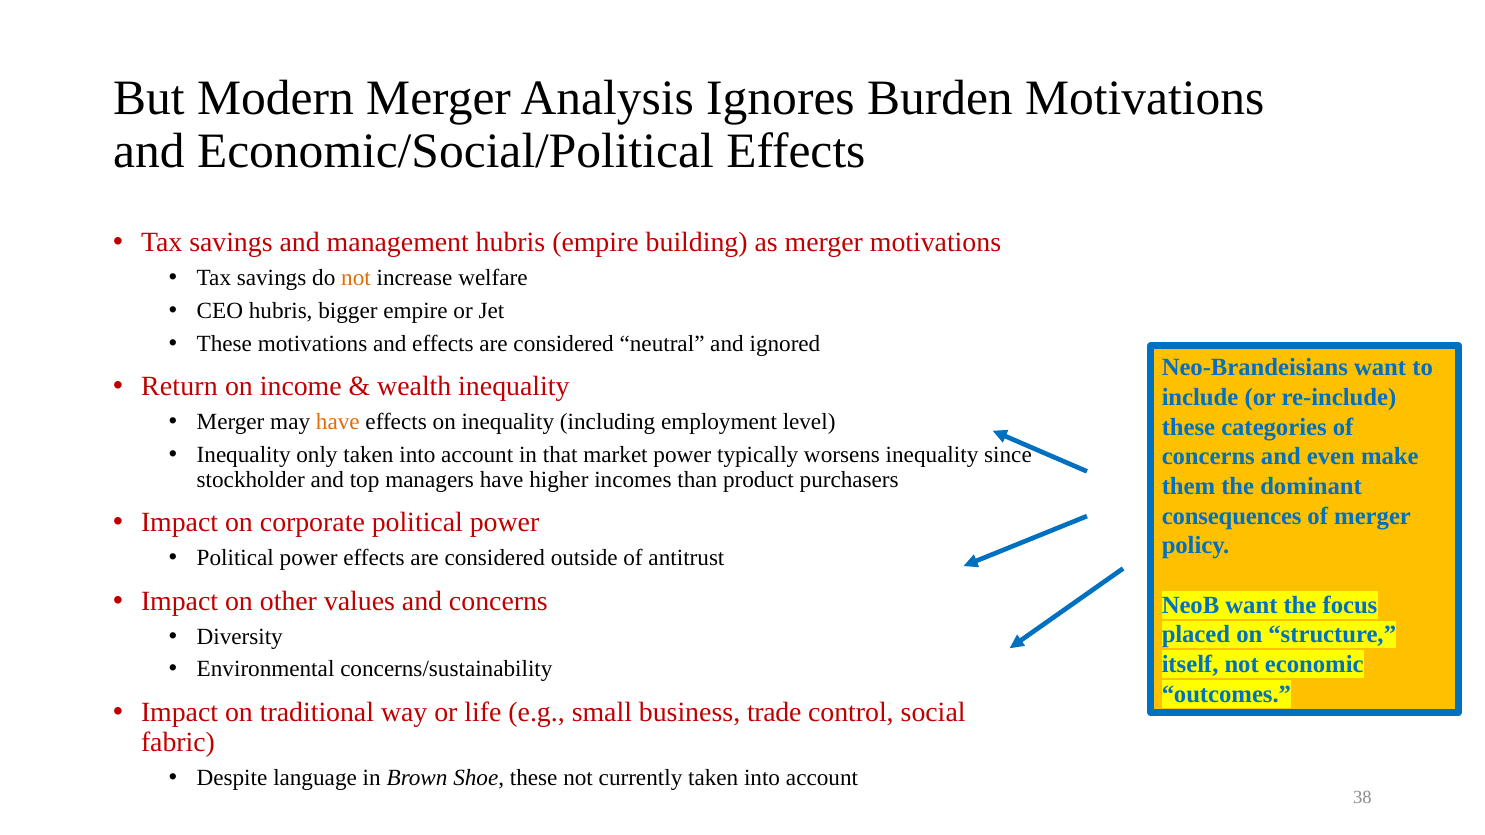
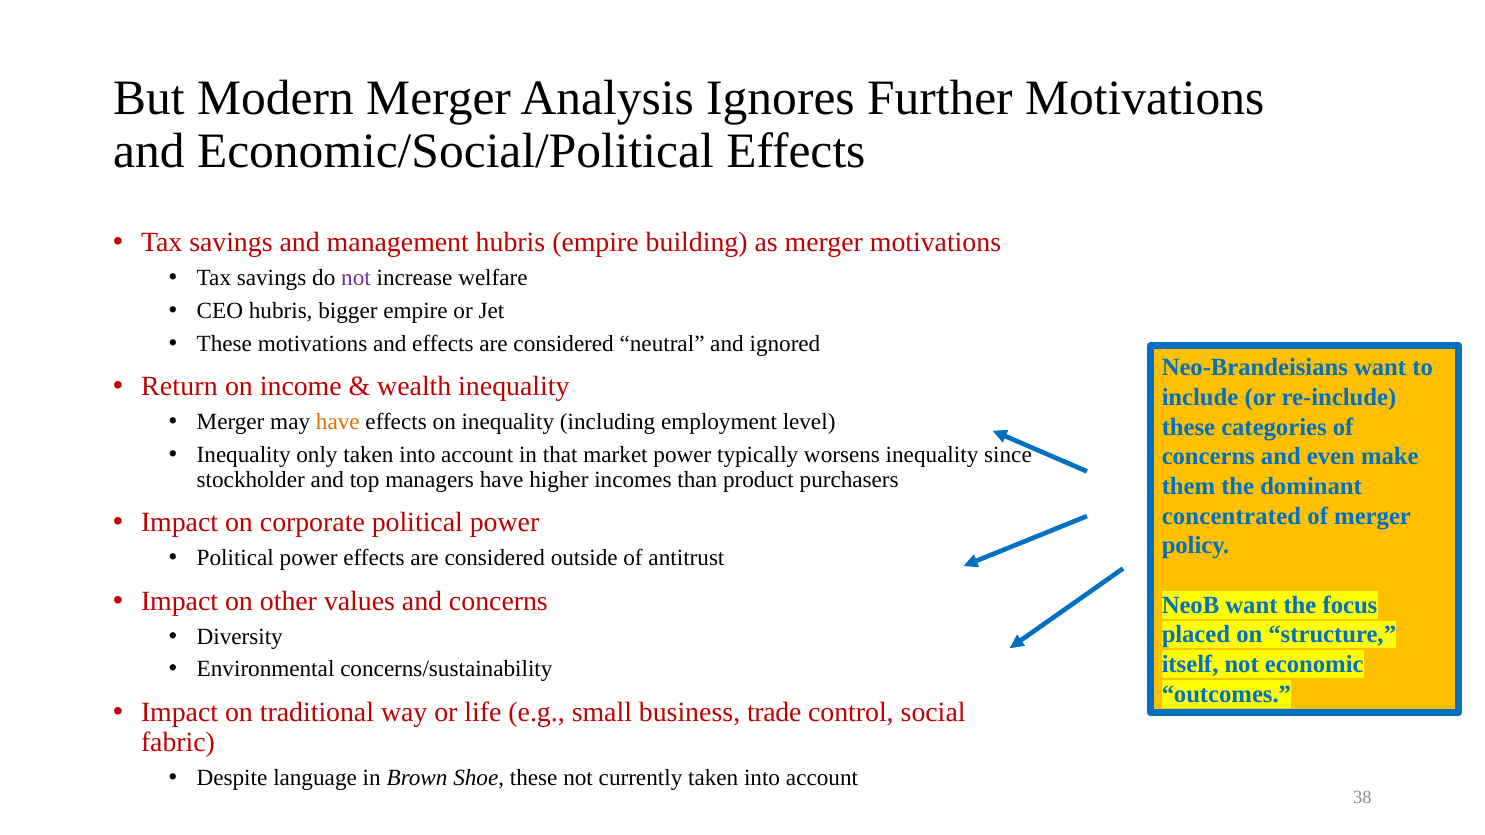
Burden: Burden -> Further
not at (356, 278) colour: orange -> purple
consequences: consequences -> concentrated
